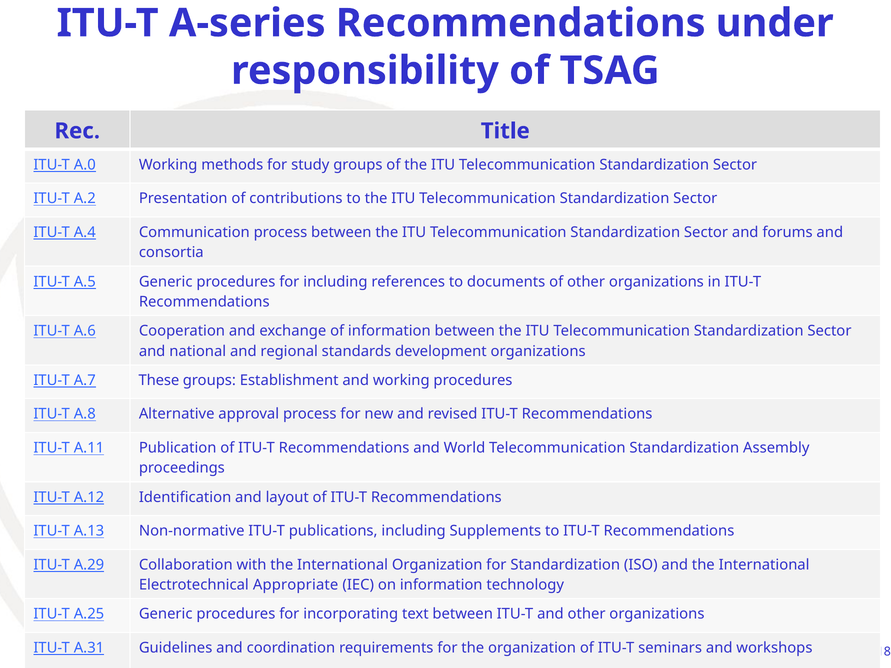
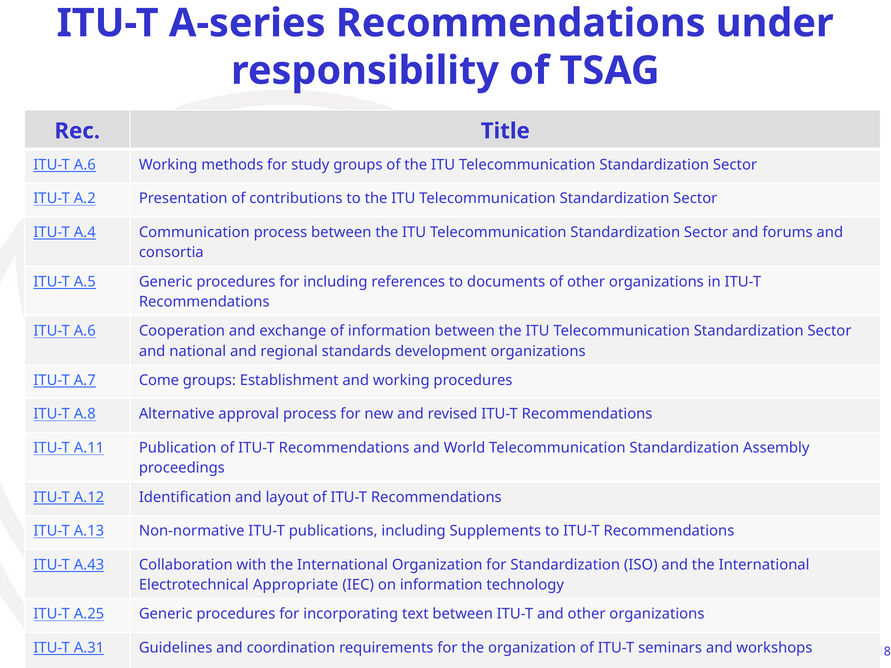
A.0 at (85, 165): A.0 -> A.6
These: These -> Come
A.29: A.29 -> A.43
